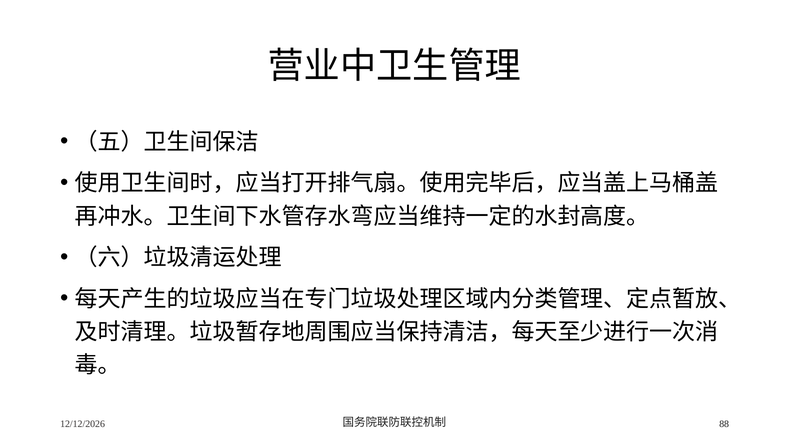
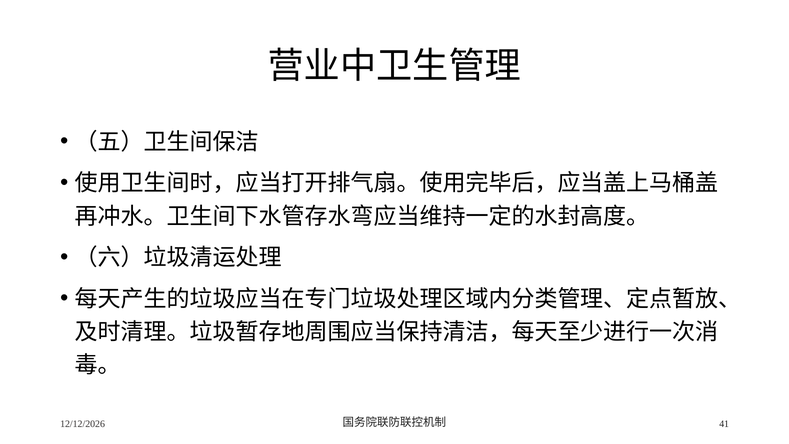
88: 88 -> 41
